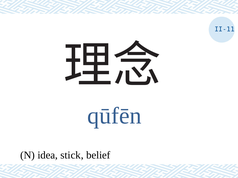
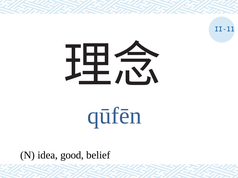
stick: stick -> good
